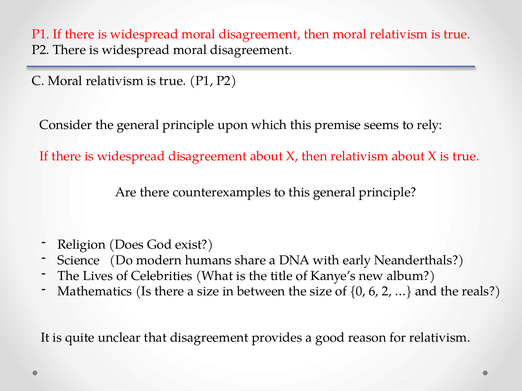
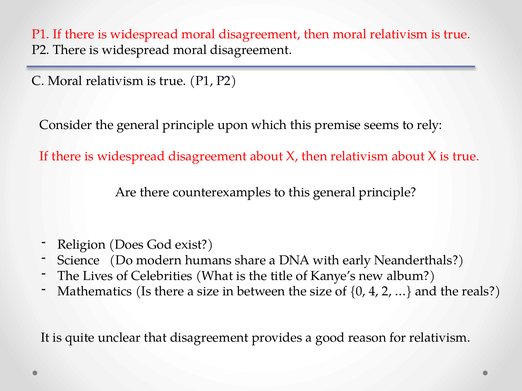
6: 6 -> 4
